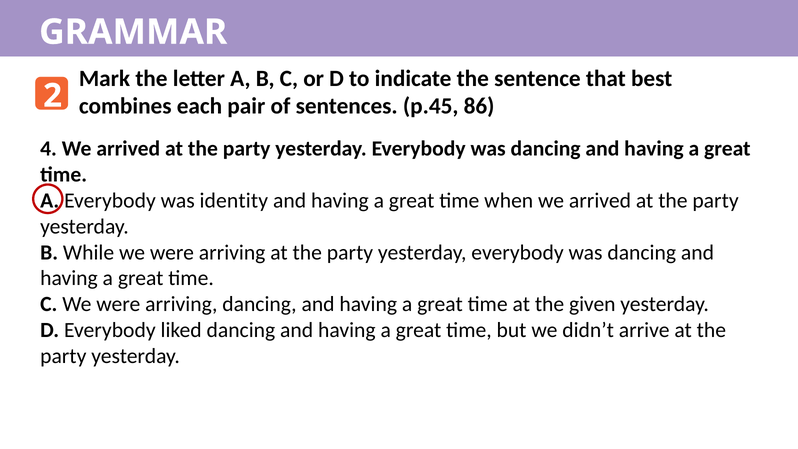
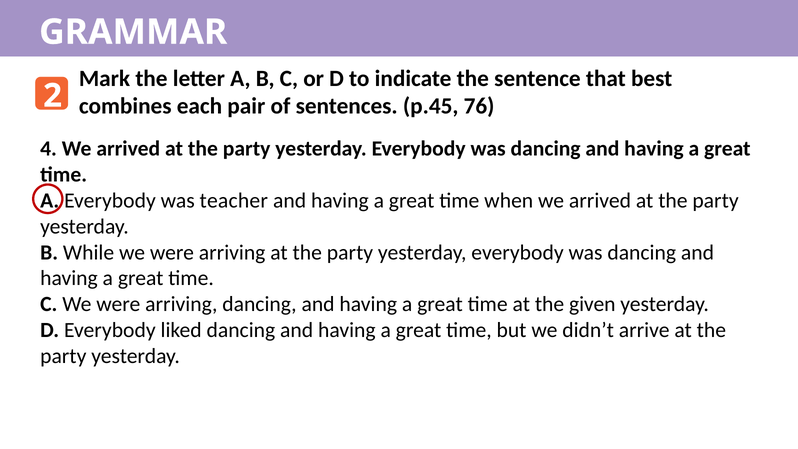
86: 86 -> 76
identity: identity -> teacher
